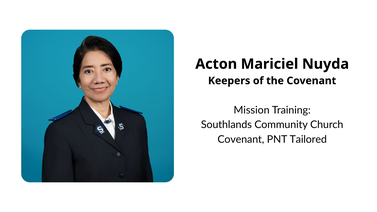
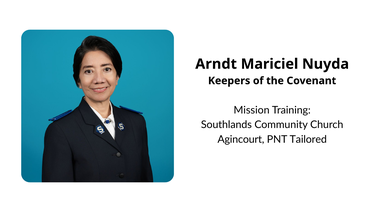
Acton: Acton -> Arndt
Covenant at (241, 139): Covenant -> Agincourt
